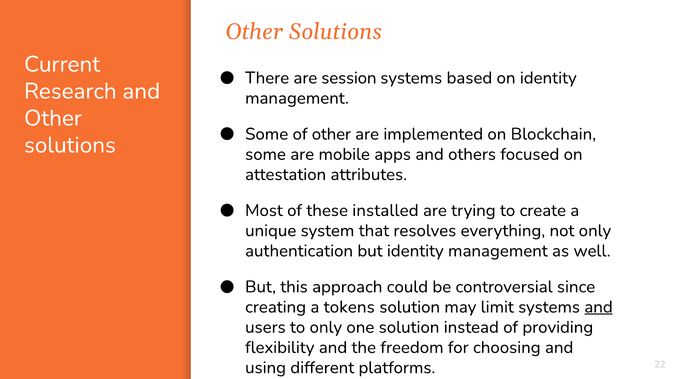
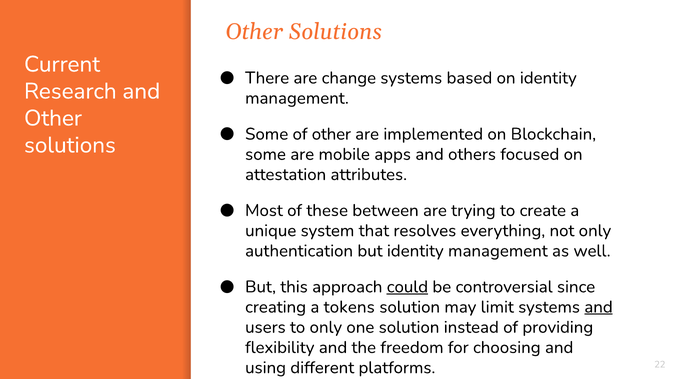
session: session -> change
installed: installed -> between
could underline: none -> present
